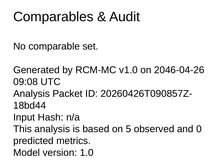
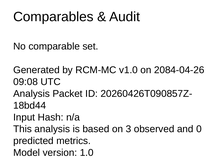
2046-04-26: 2046-04-26 -> 2084-04-26
5: 5 -> 3
